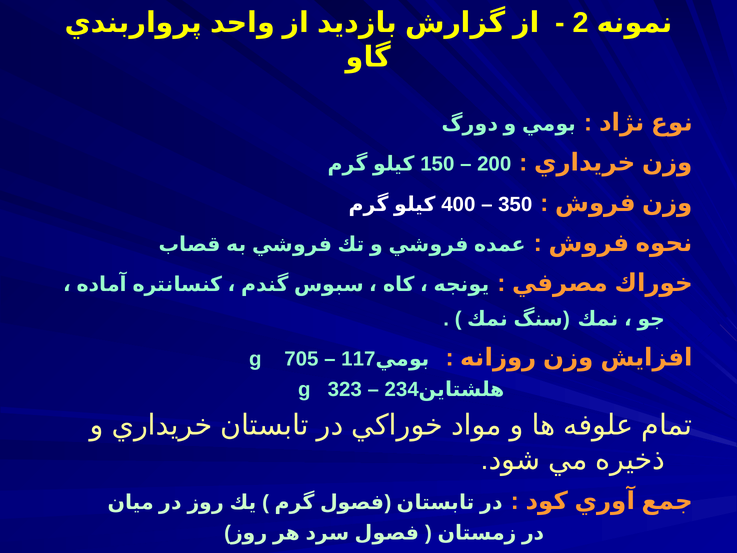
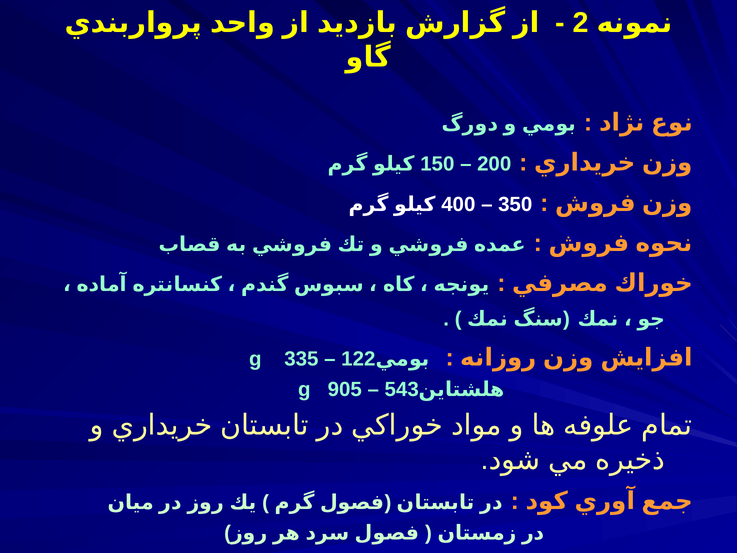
705: 705 -> 335
117: 117 -> 122
323: 323 -> 905
234: 234 -> 543
